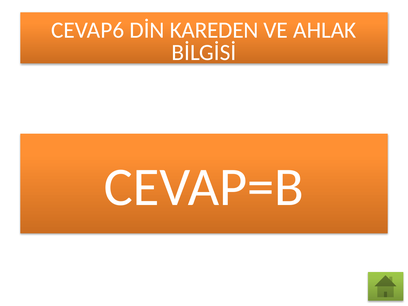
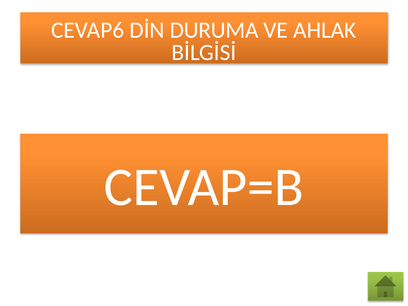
KAREDEN: KAREDEN -> DURUMA
